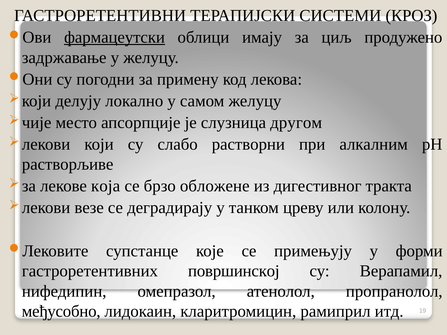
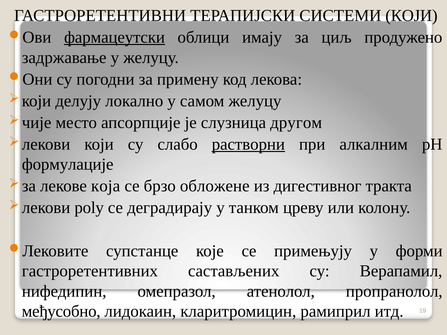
СИСТЕМИ КРОЗ: КРОЗ -> КОЈИ
растворни underline: none -> present
растворљиве: растворљиве -> формулације
везе: везе -> poly
површинској: површинској -> састављених
